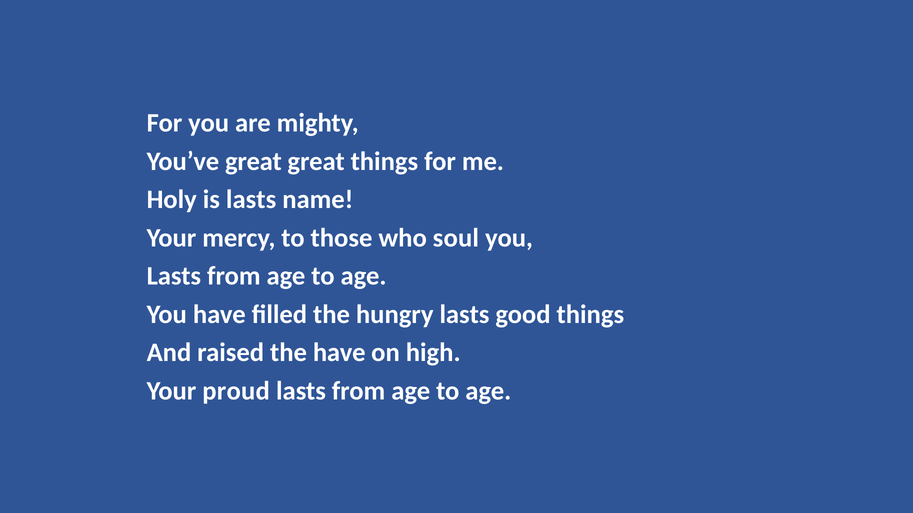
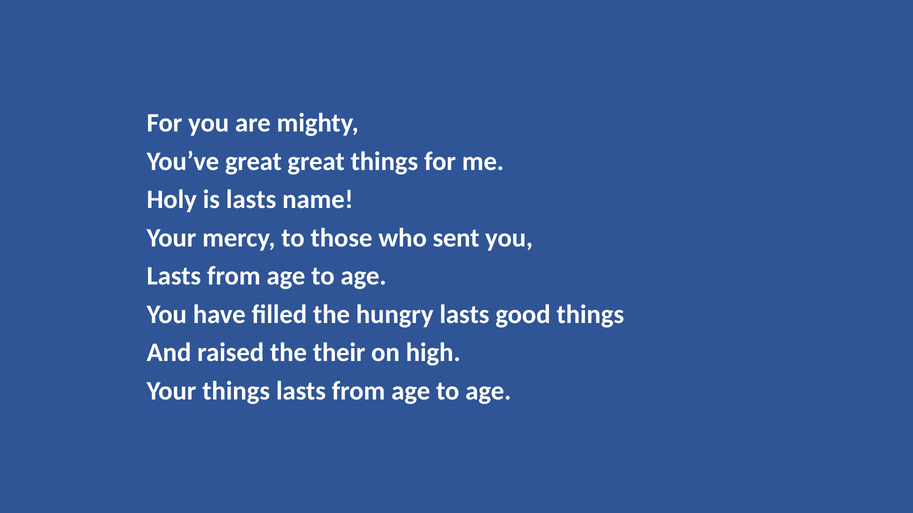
soul: soul -> sent
the have: have -> their
Your proud: proud -> things
